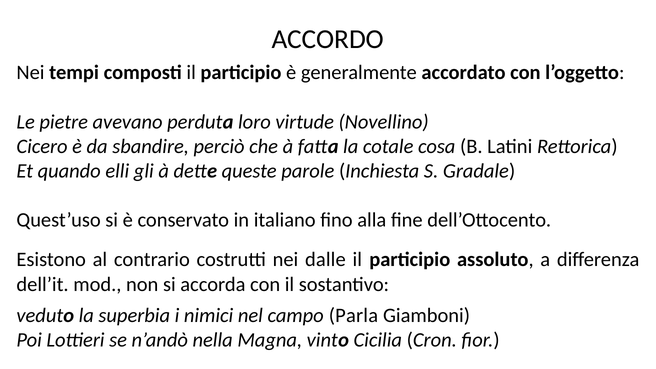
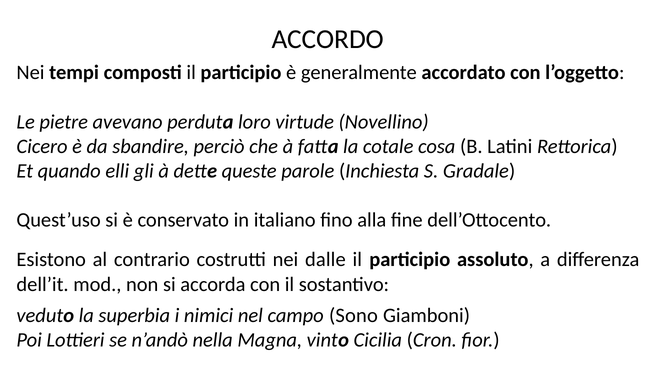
Parla: Parla -> Sono
